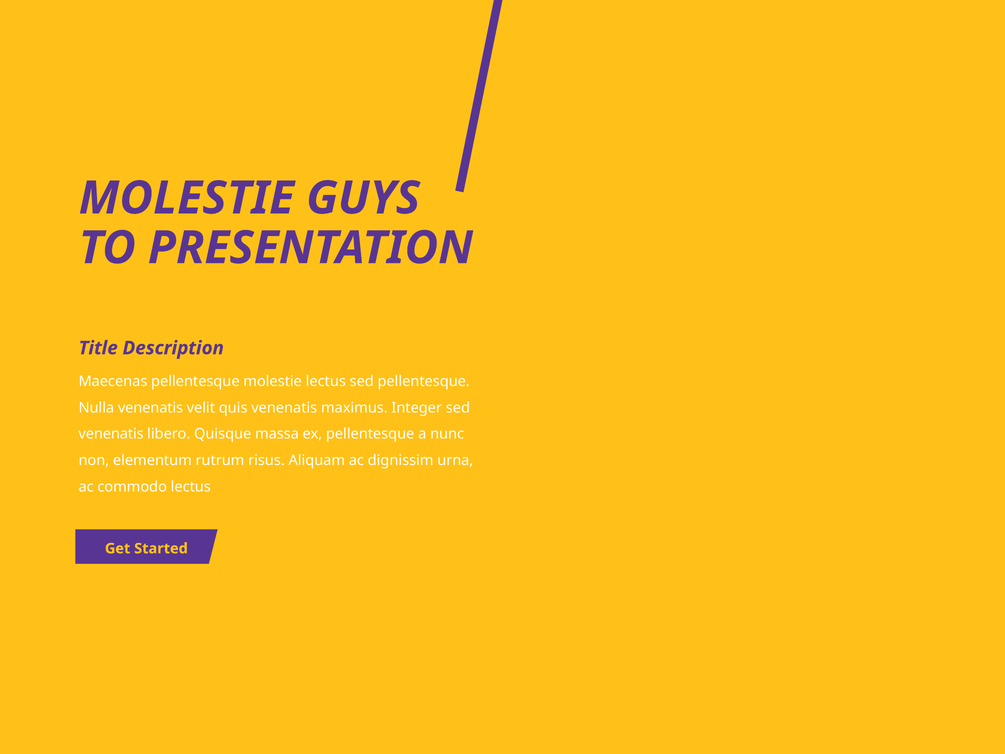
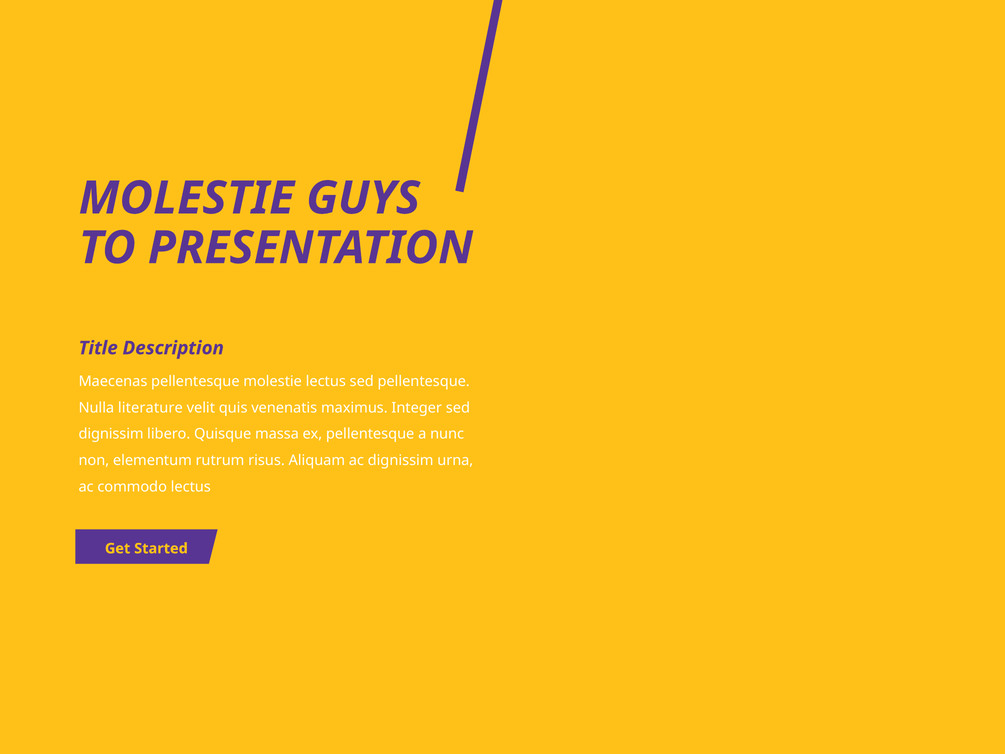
Nulla venenatis: venenatis -> literature
venenatis at (111, 434): venenatis -> dignissim
